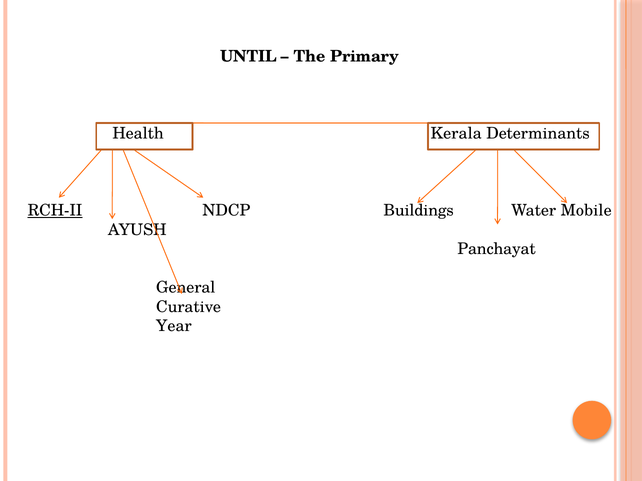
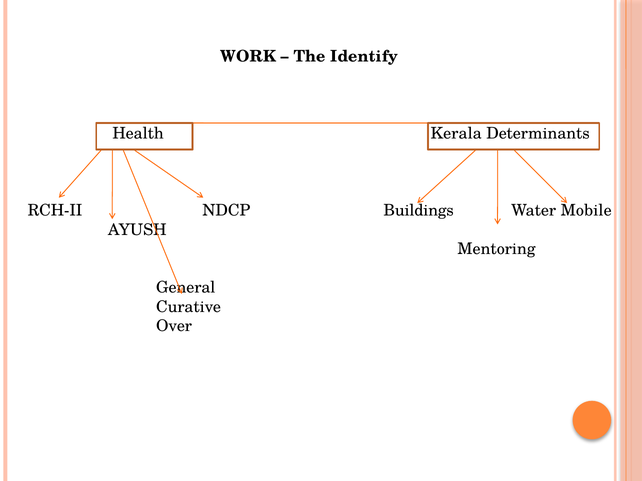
UNTIL: UNTIL -> WORK
Primary: Primary -> Identify
RCH-II underline: present -> none
Panchayat: Panchayat -> Mentoring
Year: Year -> Over
